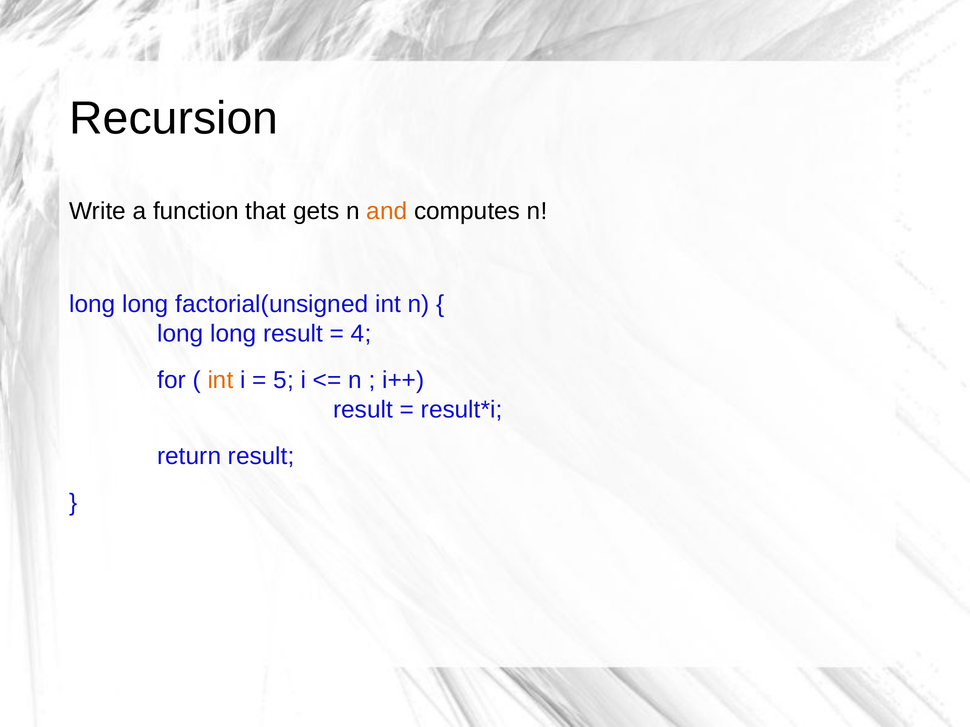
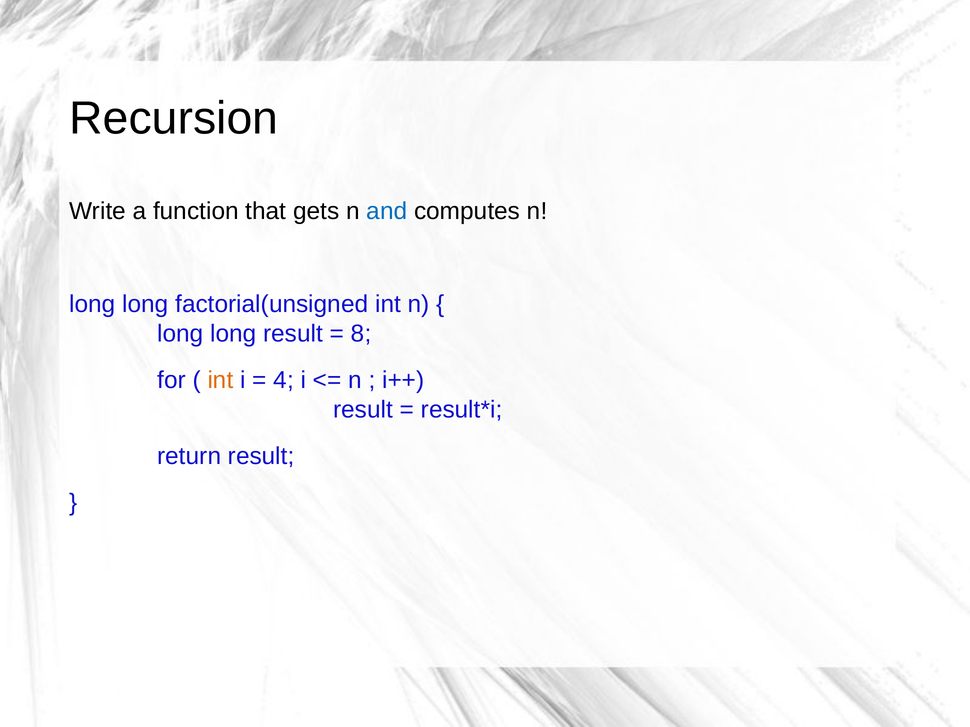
and colour: orange -> blue
4: 4 -> 8
5: 5 -> 4
